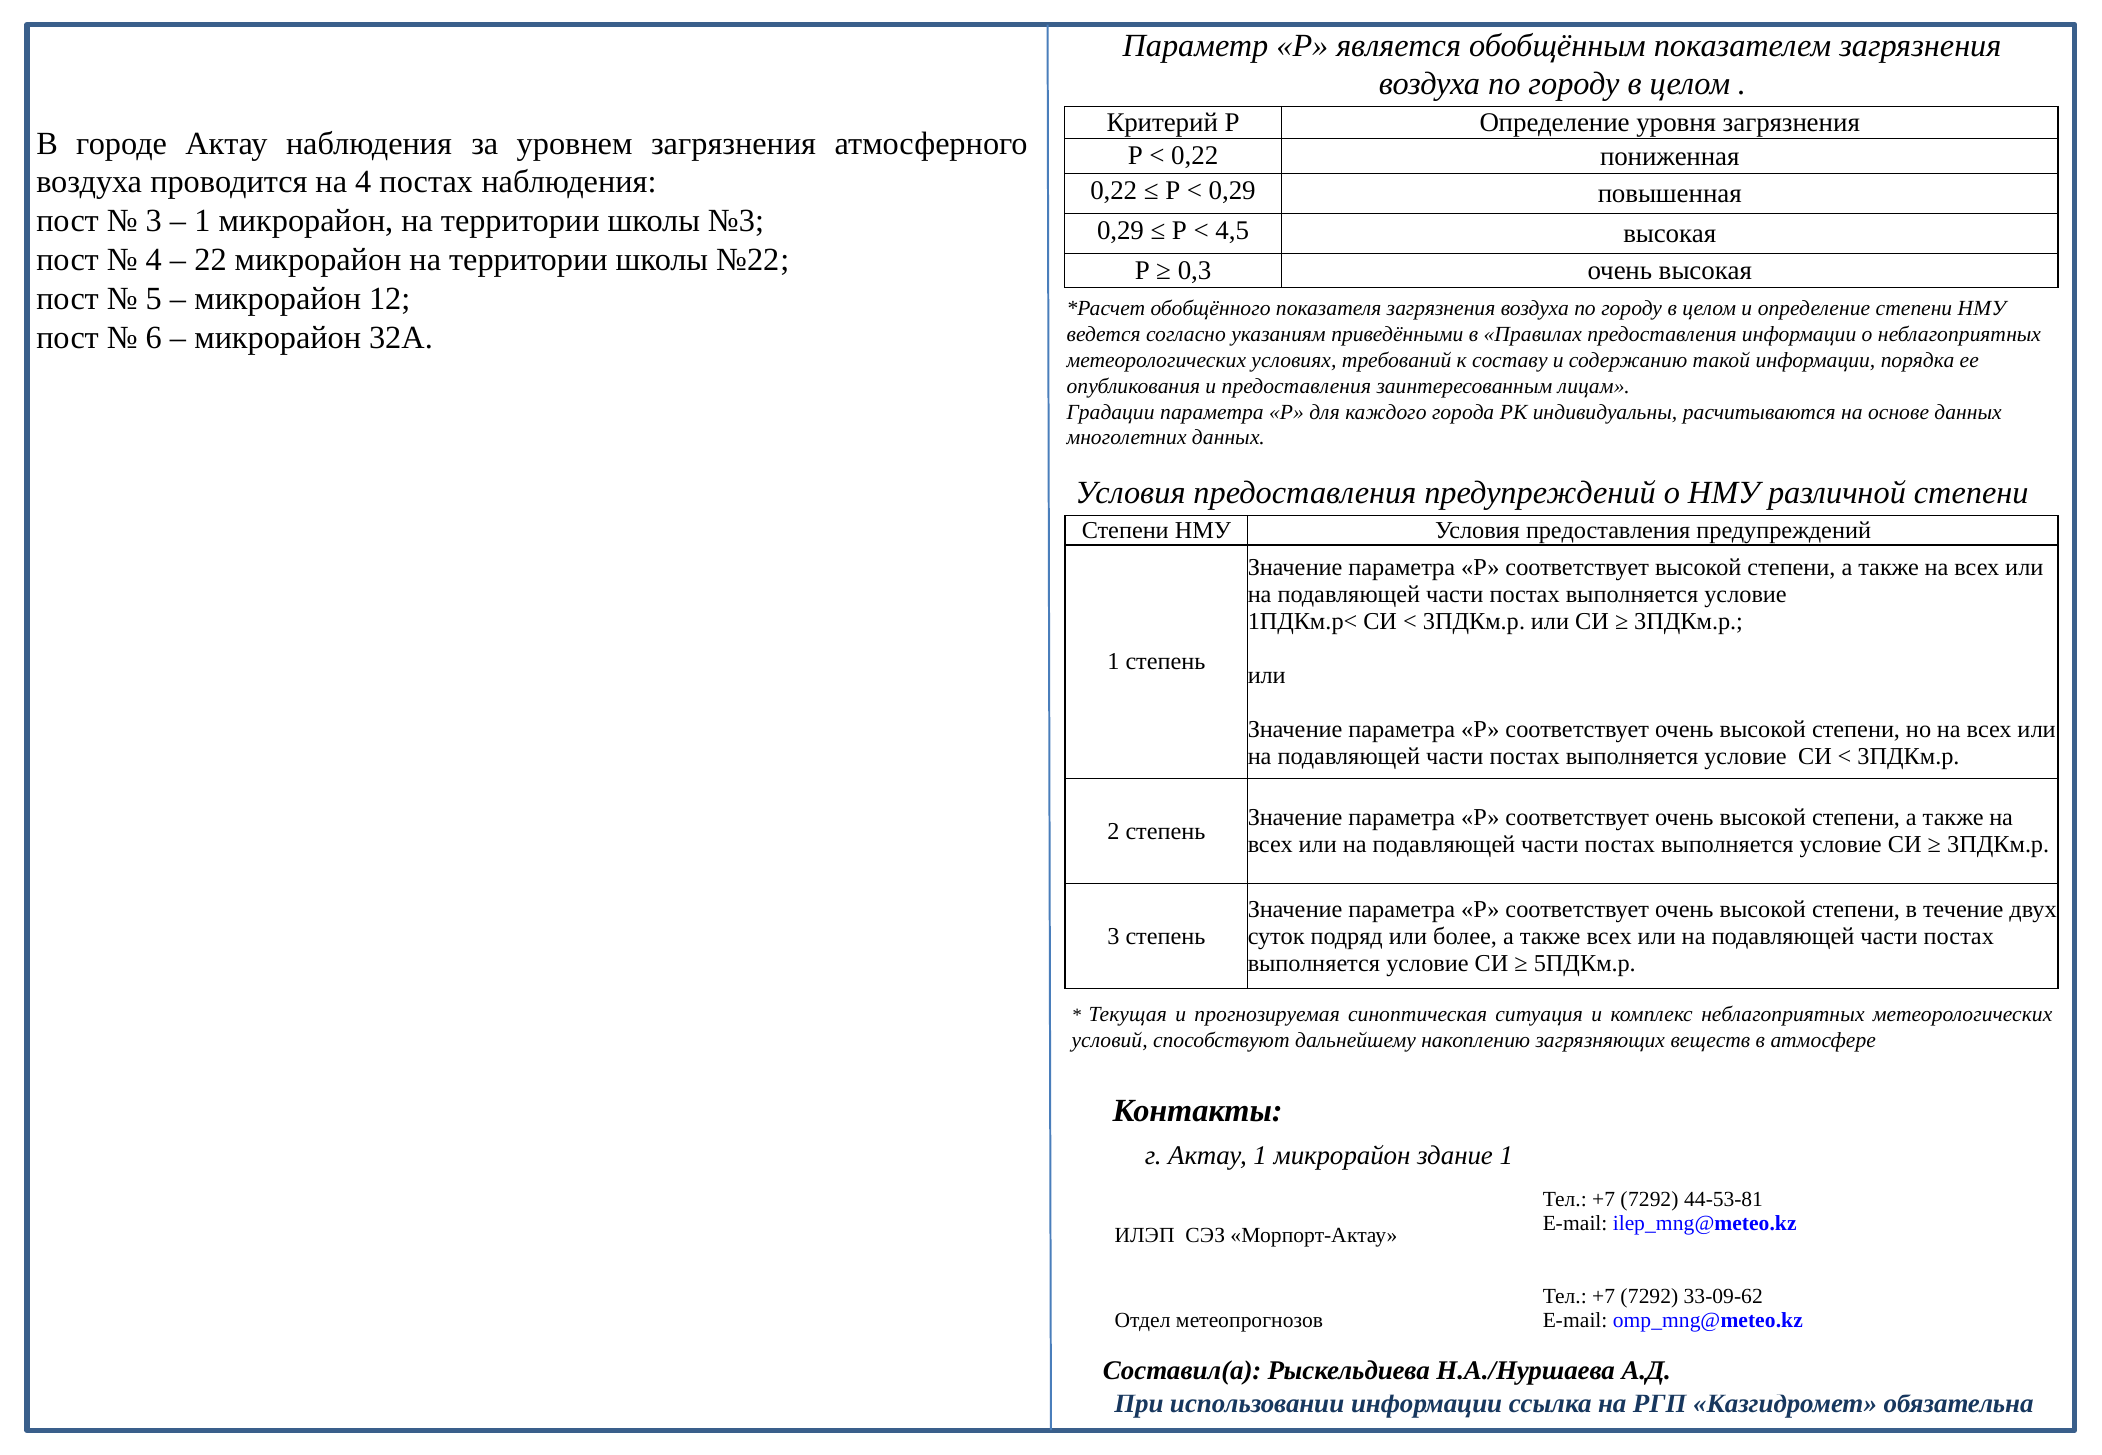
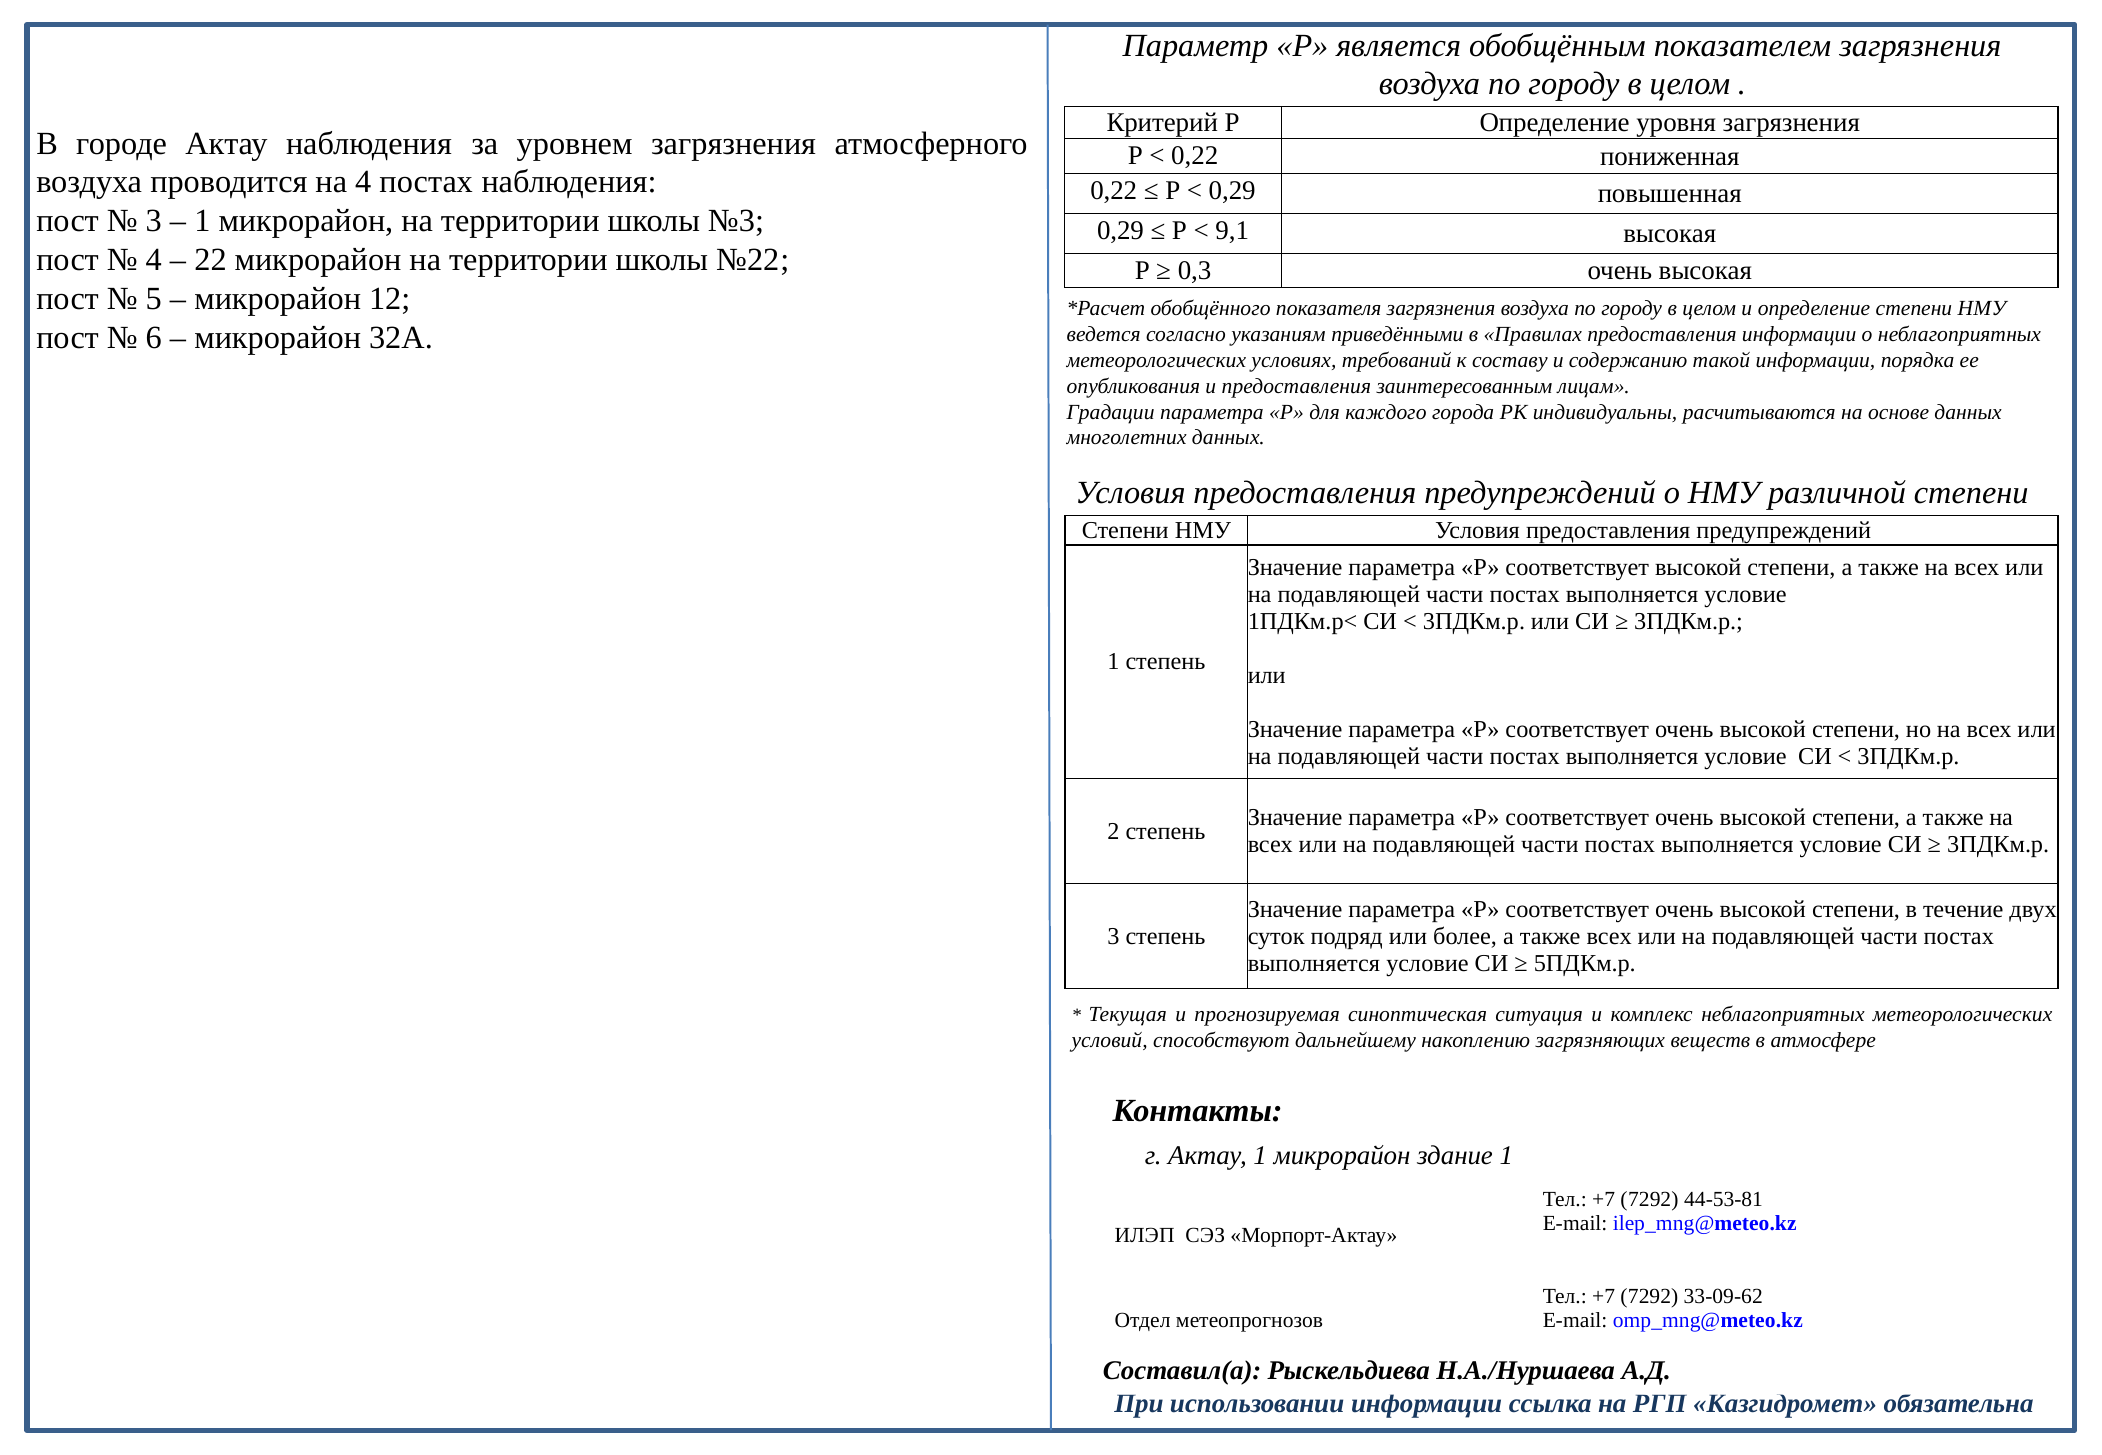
4,5: 4,5 -> 9,1
